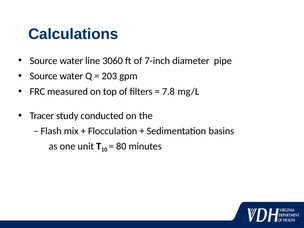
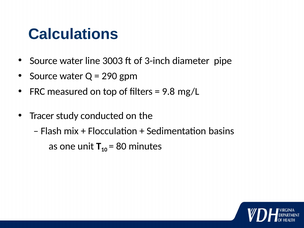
3060: 3060 -> 3003
7-inch: 7-inch -> 3-inch
203: 203 -> 290
7.8: 7.8 -> 9.8
